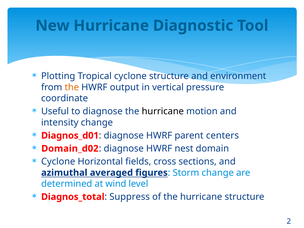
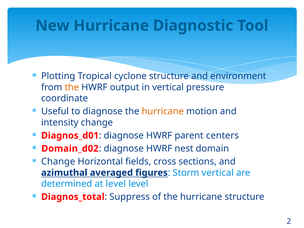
hurricane at (163, 111) colour: black -> orange
Cyclone at (58, 162): Cyclone -> Change
Storm change: change -> vertical
at wind: wind -> level
